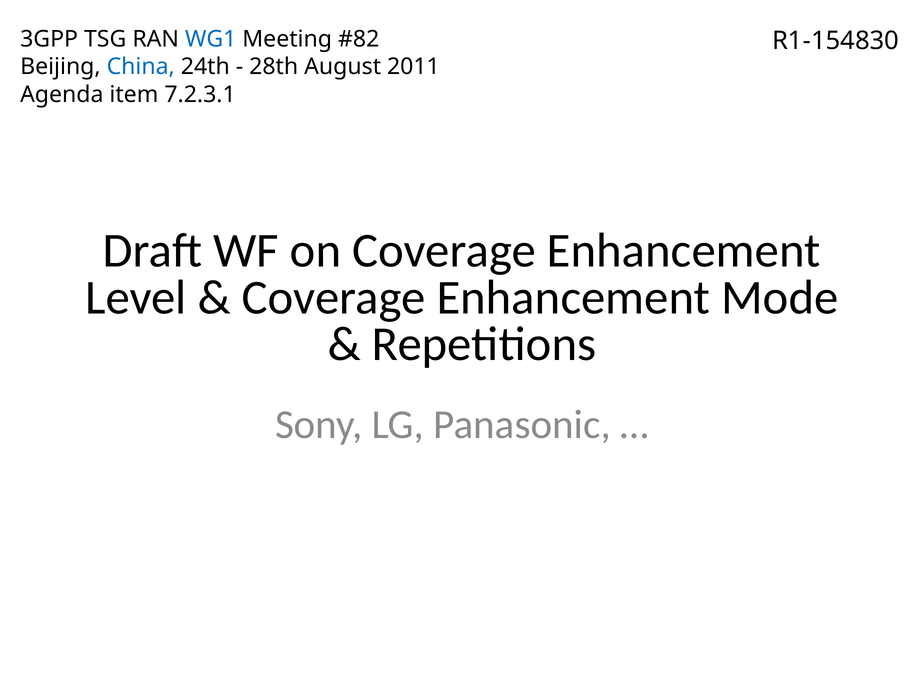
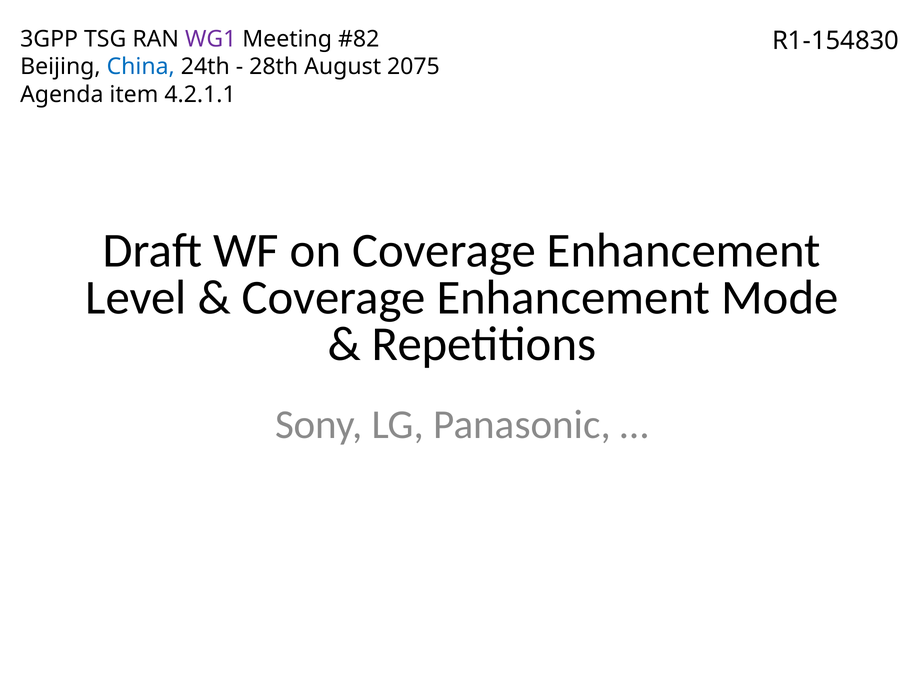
WG1 colour: blue -> purple
2011: 2011 -> 2075
7.2.3.1: 7.2.3.1 -> 4.2.1.1
